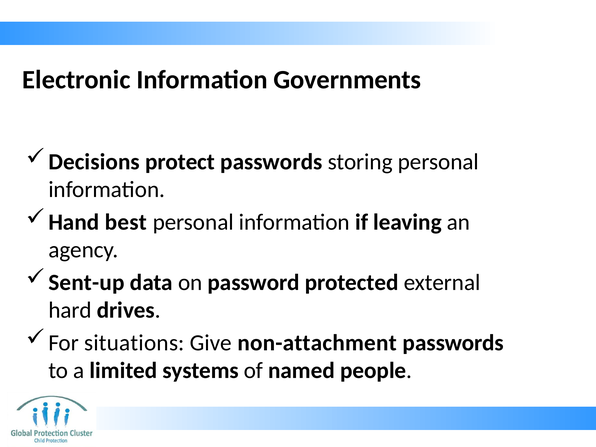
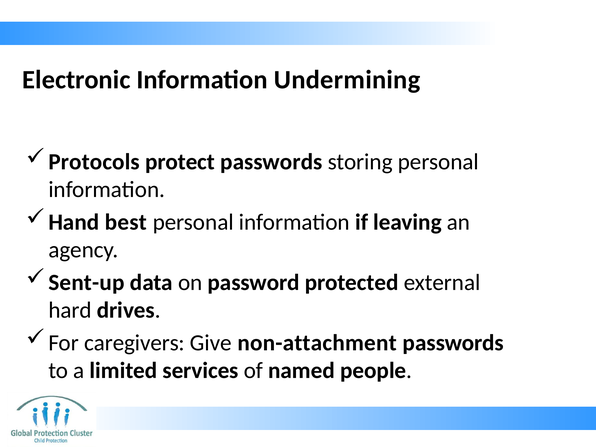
Governments: Governments -> Undermining
Decisions: Decisions -> Protocols
situations: situations -> caregivers
systems: systems -> services
